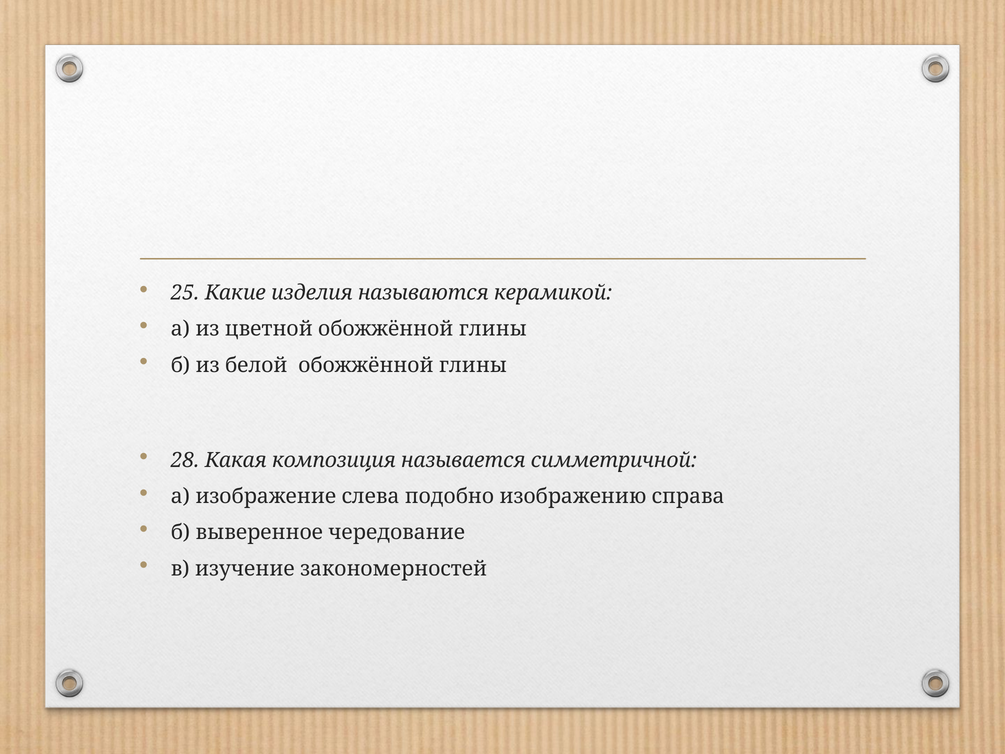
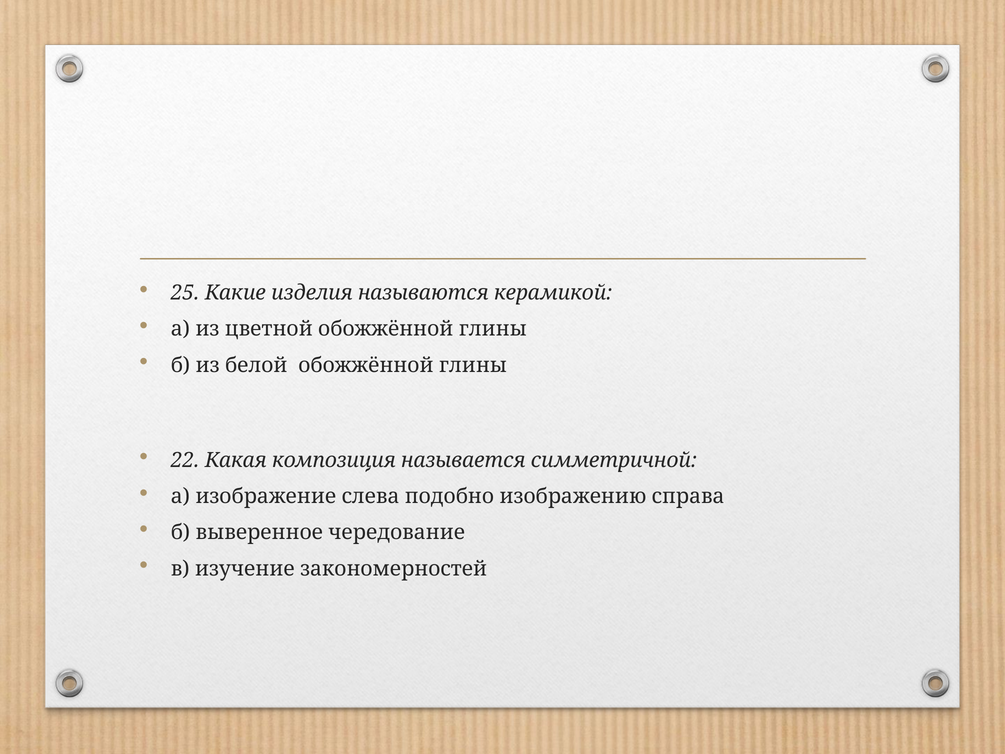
28: 28 -> 22
